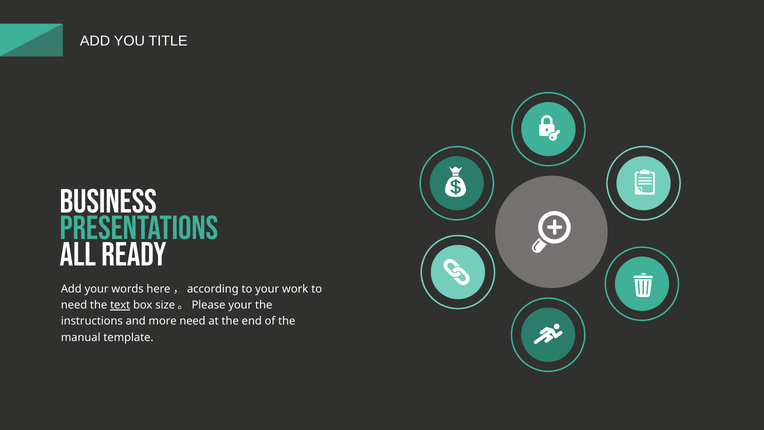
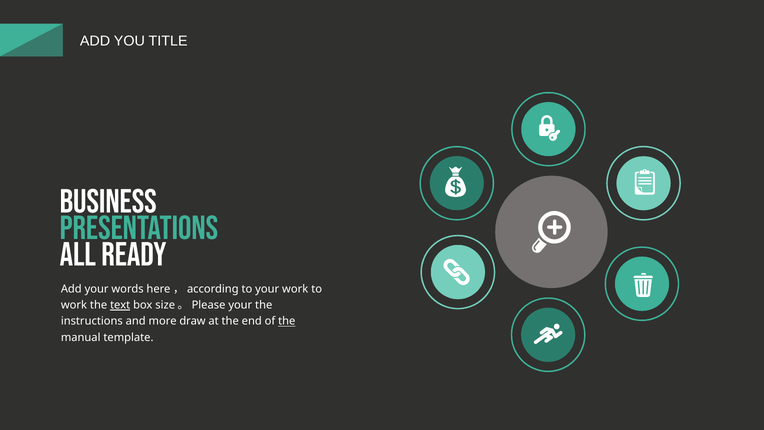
need at (74, 305): need -> work
more need: need -> draw
the at (287, 321) underline: none -> present
